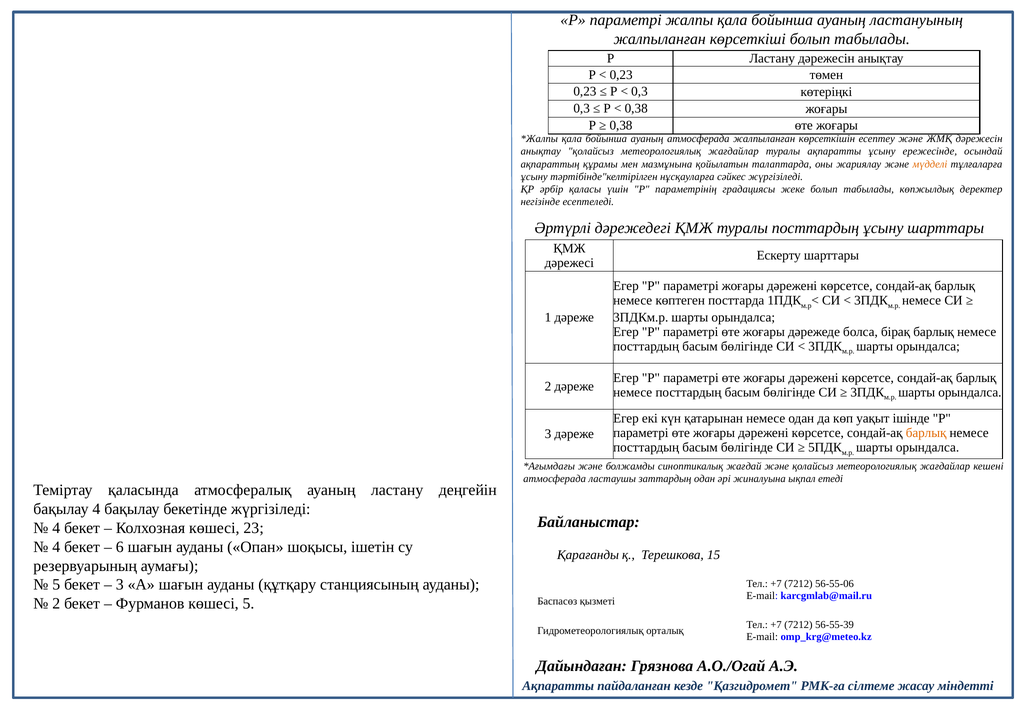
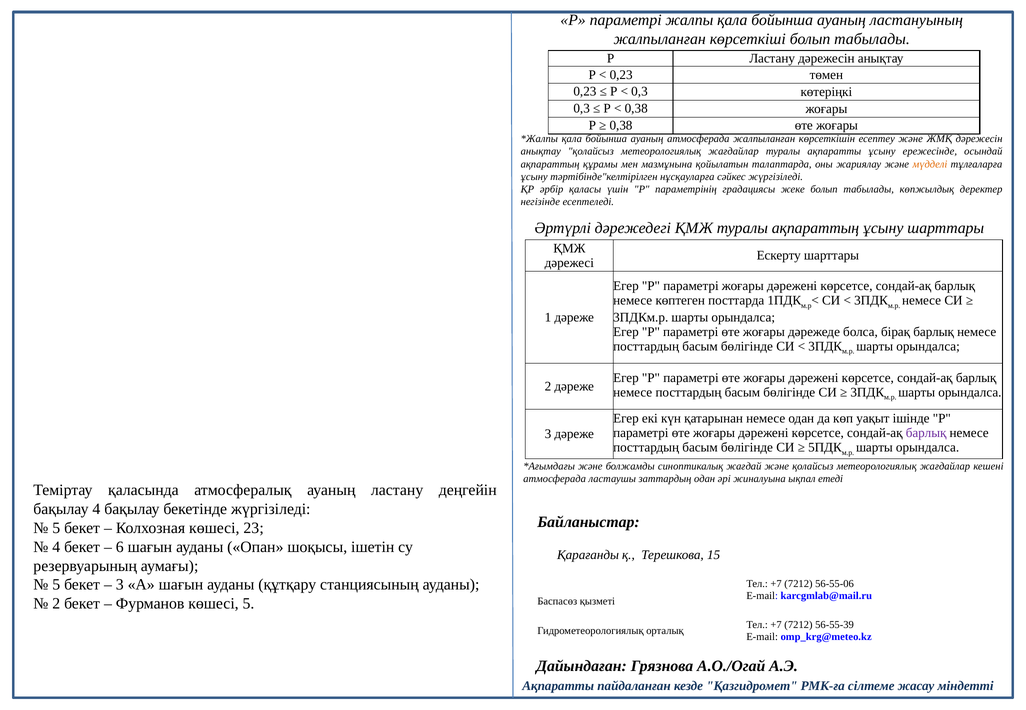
туралы посттардың: посттардың -> ақпараттың
барлық at (926, 433) colour: orange -> purple
4 at (56, 528): 4 -> 5
